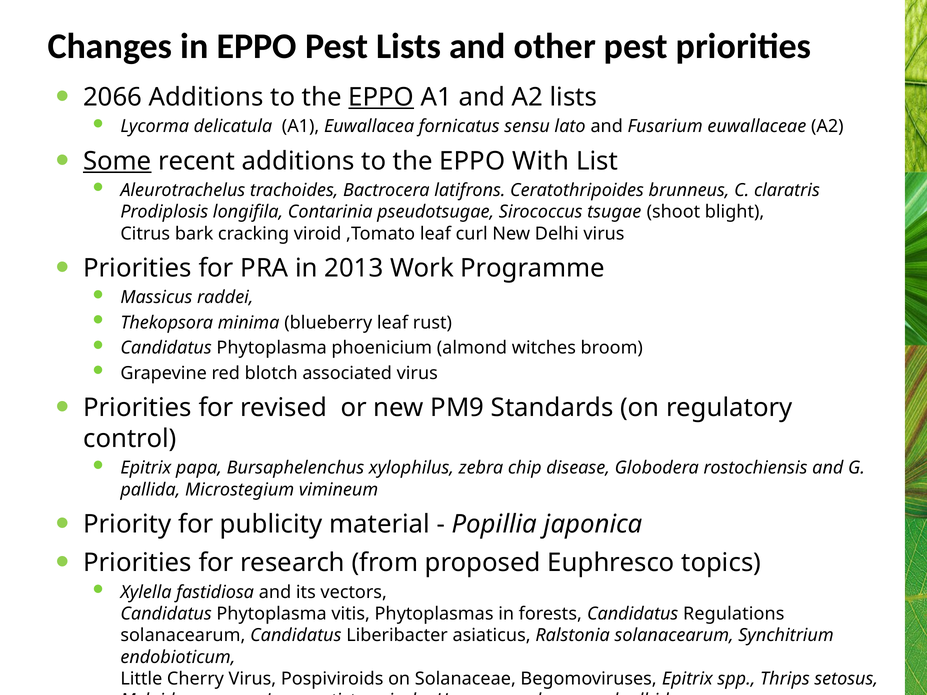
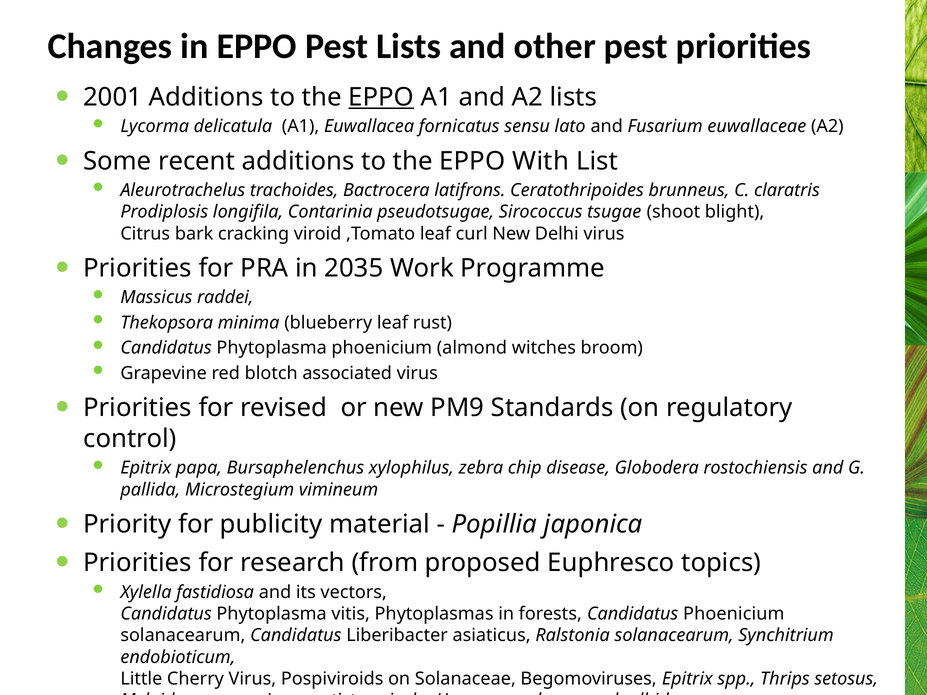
2066: 2066 -> 2001
Some underline: present -> none
2013: 2013 -> 2035
Candidatus Regulations: Regulations -> Phoenicium
